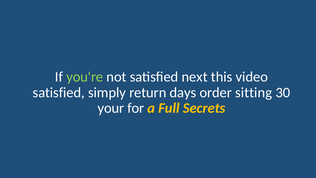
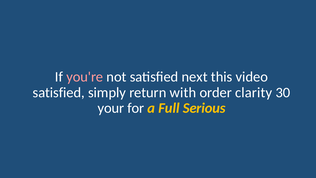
you're colour: light green -> pink
days: days -> with
sitting: sitting -> clarity
Secrets: Secrets -> Serious
